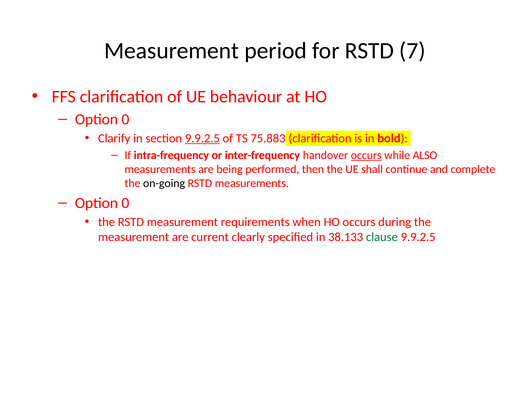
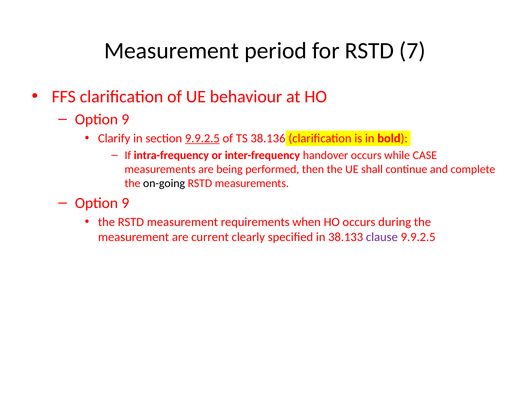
0 at (125, 119): 0 -> 9
75.883: 75.883 -> 38.136
occurs at (366, 155) underline: present -> none
ALSO: ALSO -> CASE
0 at (125, 203): 0 -> 9
clause colour: green -> purple
